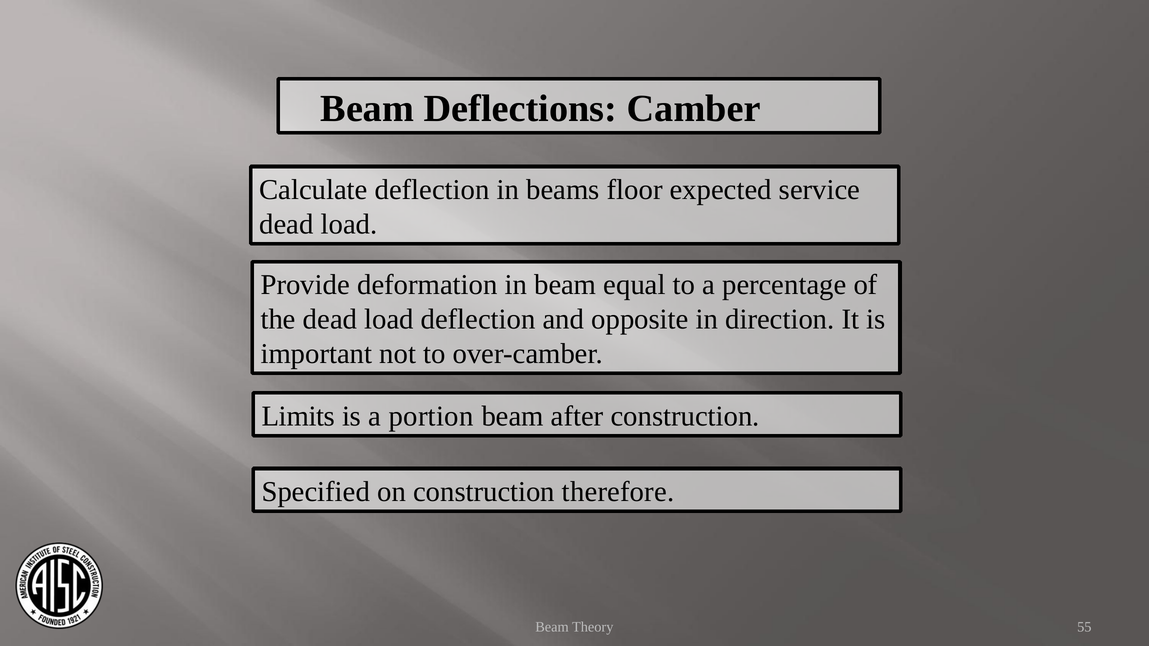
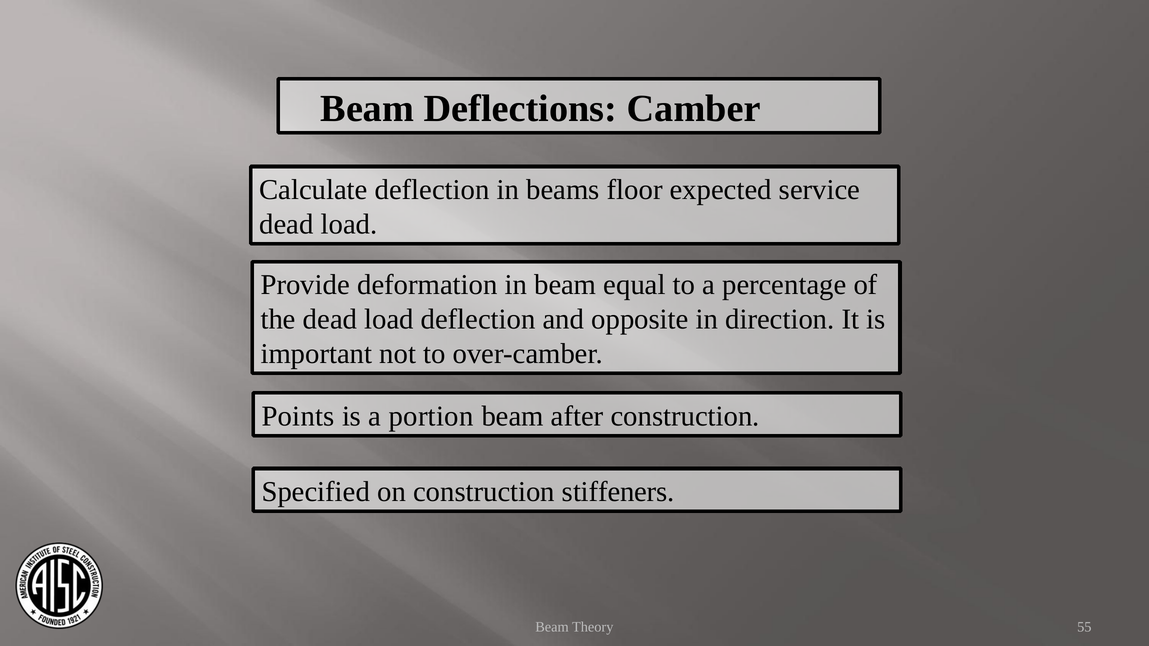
Limits: Limits -> Points
therefore: therefore -> stiffeners
